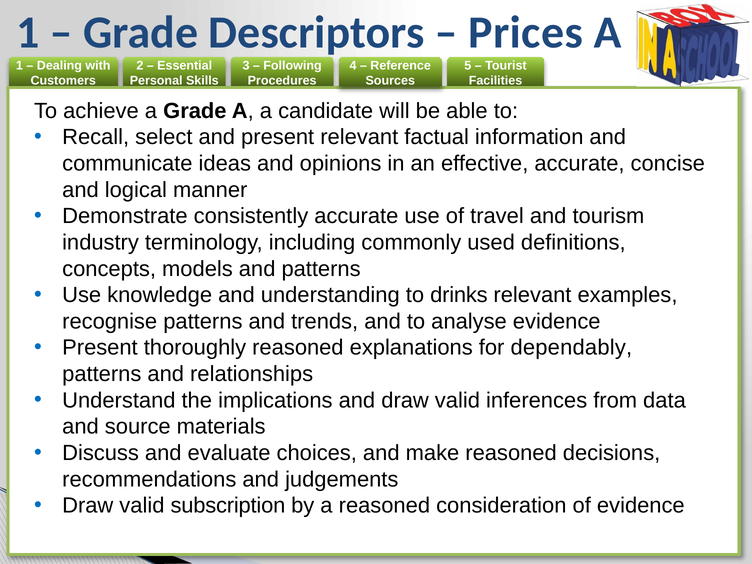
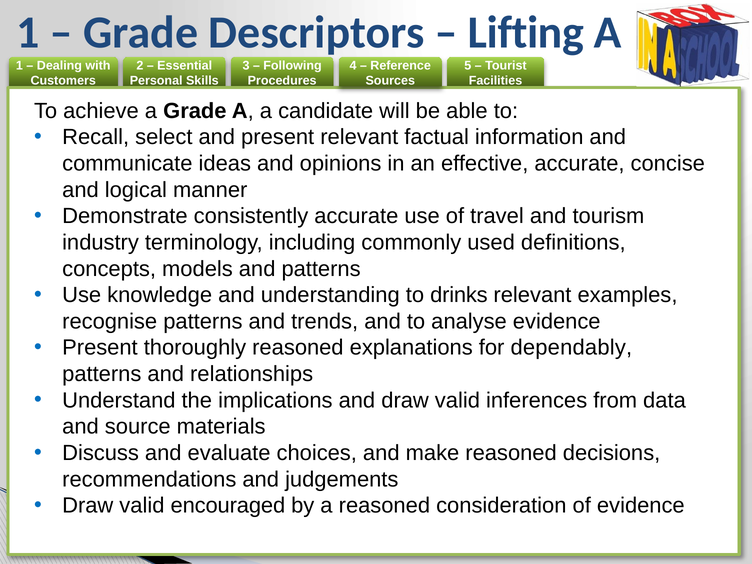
Prices: Prices -> Lifting
subscription: subscription -> encouraged
